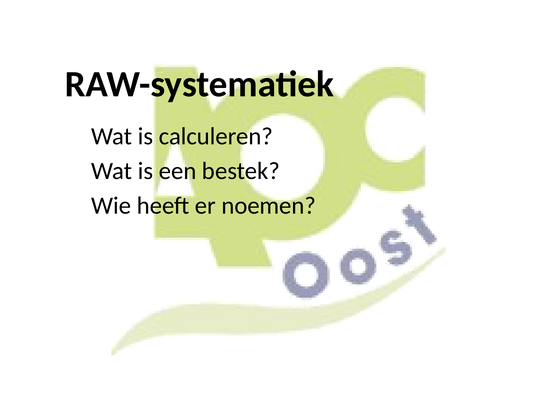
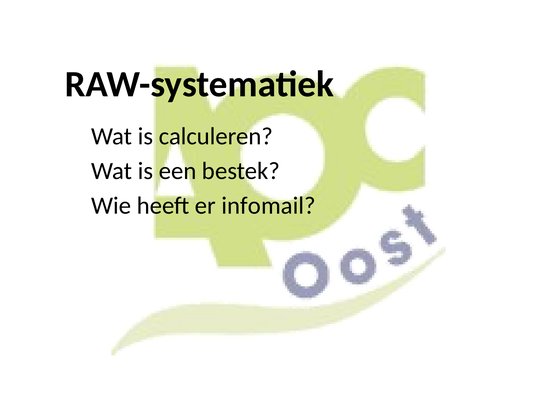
noemen: noemen -> infomail
